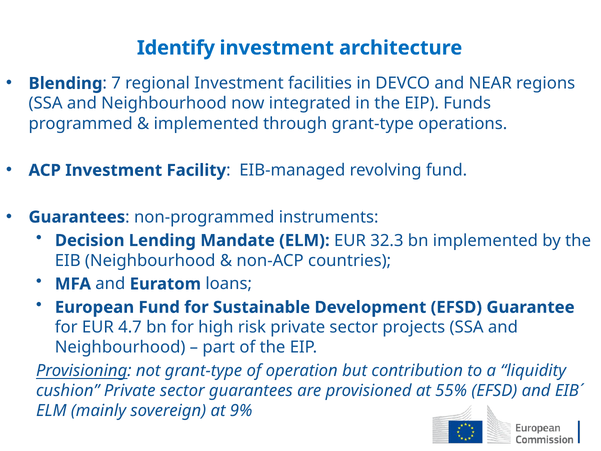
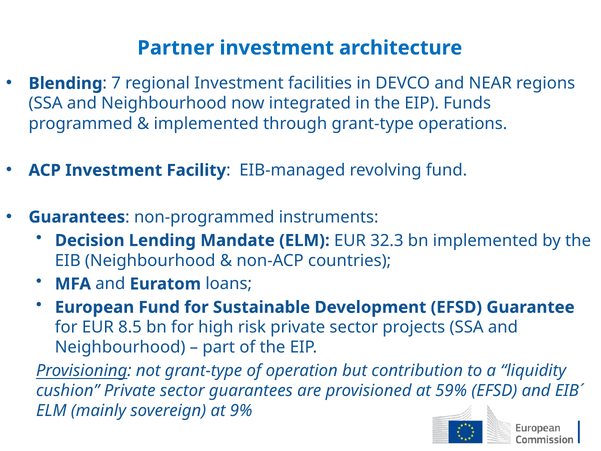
Identify: Identify -> Partner
4.7: 4.7 -> 8.5
55%: 55% -> 59%
